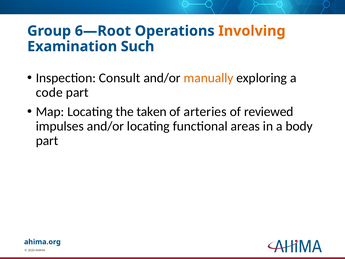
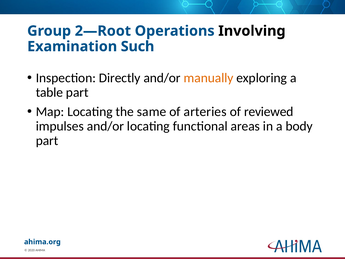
6—Root: 6—Root -> 2—Root
Involving colour: orange -> black
Consult: Consult -> Directly
code: code -> table
taken: taken -> same
